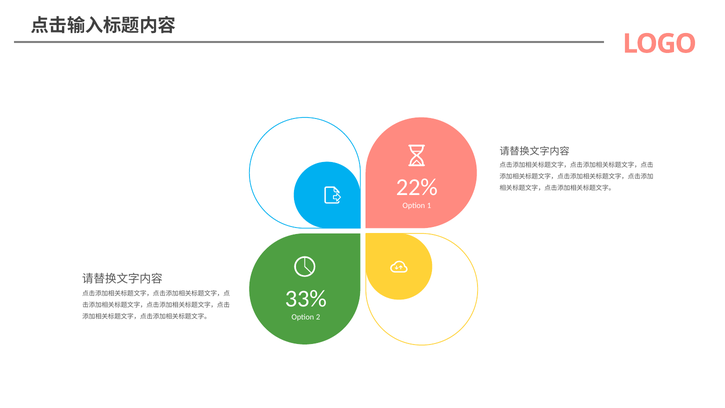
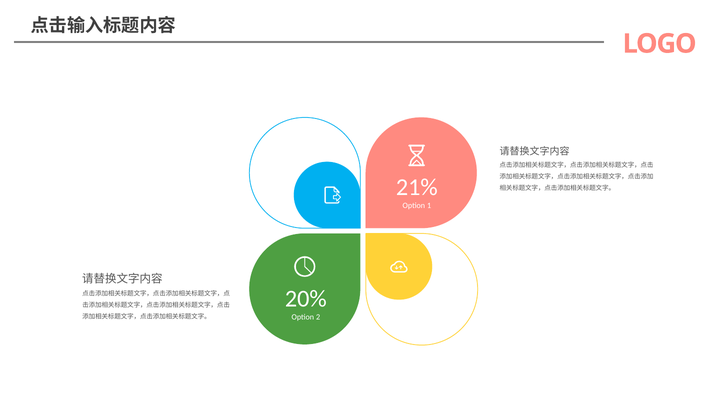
22%: 22% -> 21%
33%: 33% -> 20%
